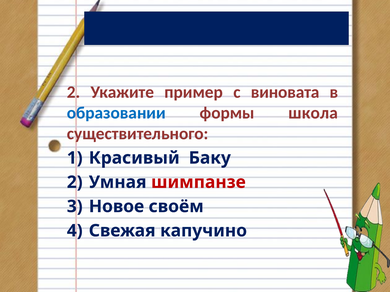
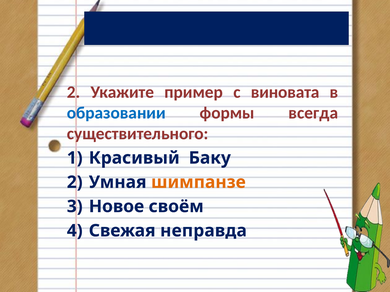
школа: школа -> всегда
шимпанзе colour: red -> orange
капучино: капучино -> неправда
